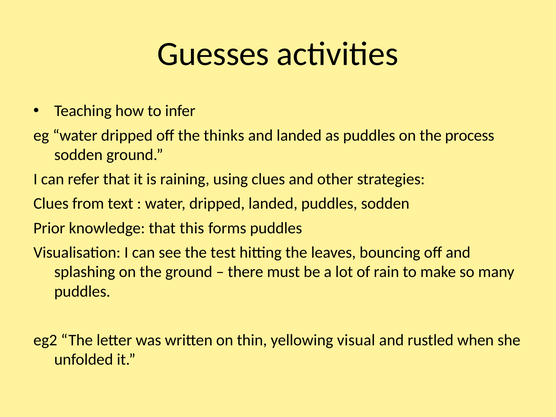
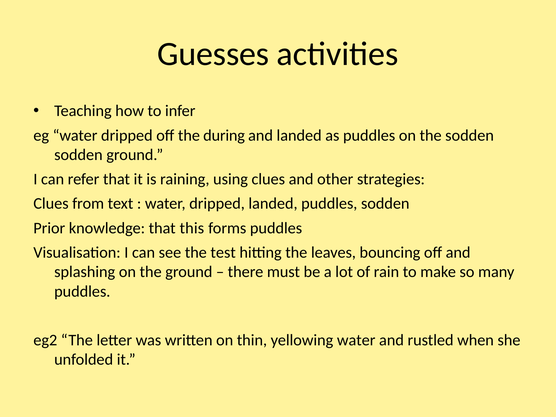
thinks: thinks -> during
the process: process -> sodden
yellowing visual: visual -> water
